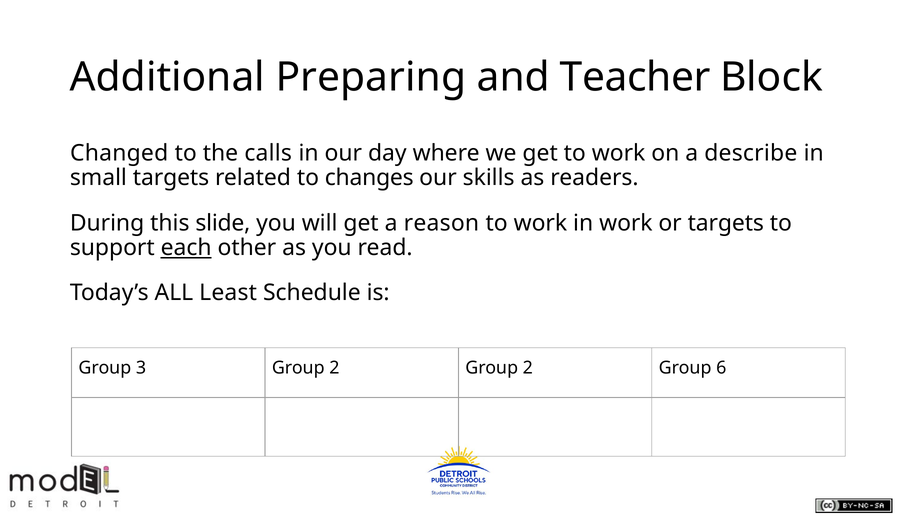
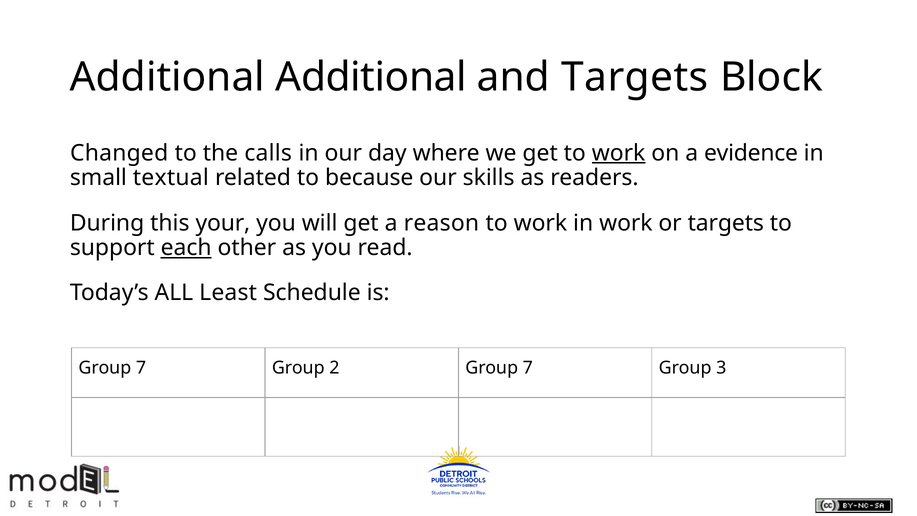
Additional Preparing: Preparing -> Additional
and Teacher: Teacher -> Targets
work at (619, 153) underline: none -> present
describe: describe -> evidence
small targets: targets -> textual
changes: changes -> because
slide: slide -> your
3 at (141, 368): 3 -> 7
2 Group 2: 2 -> 7
6: 6 -> 3
